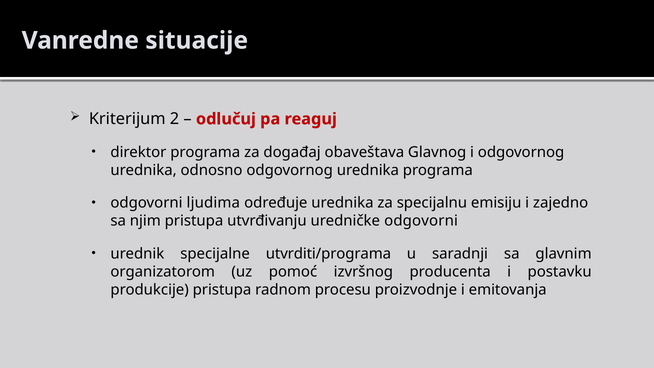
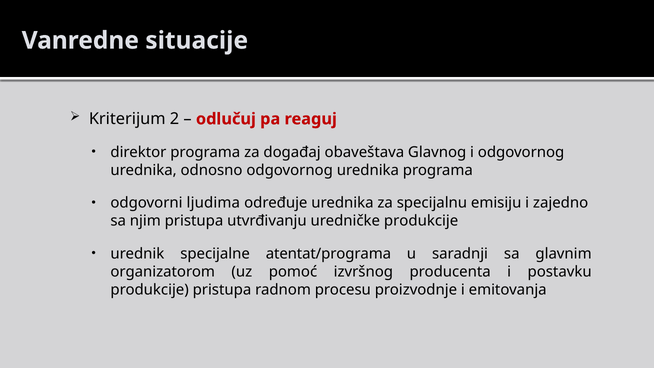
uredničke odgovorni: odgovorni -> produkcije
utvrditi/programa: utvrditi/programa -> atentat/programa
